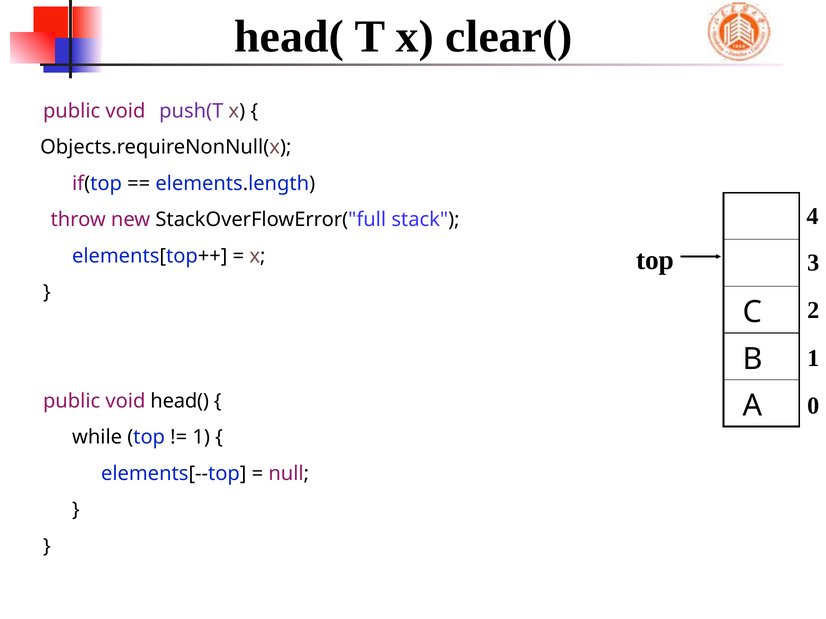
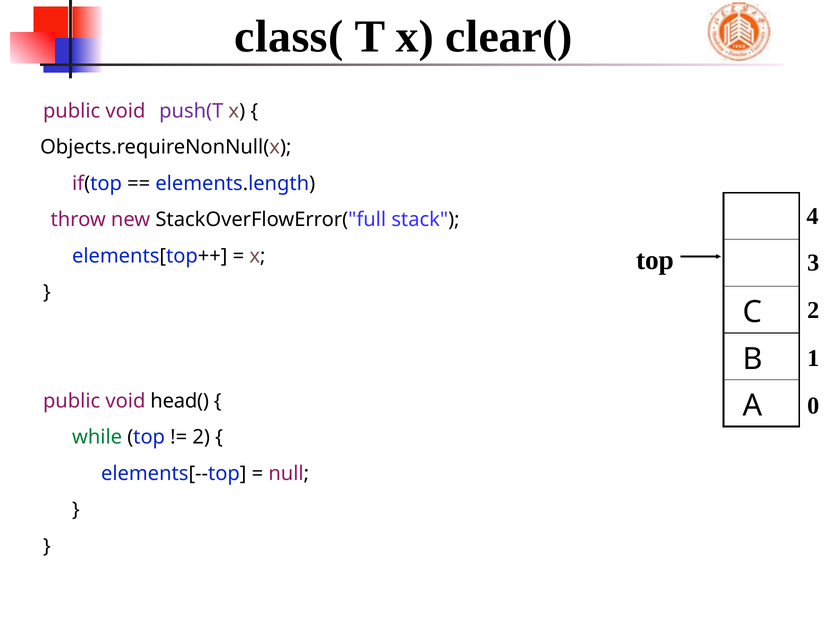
head( at (289, 36): head( -> class(
while colour: black -> green
1 at (201, 438): 1 -> 2
